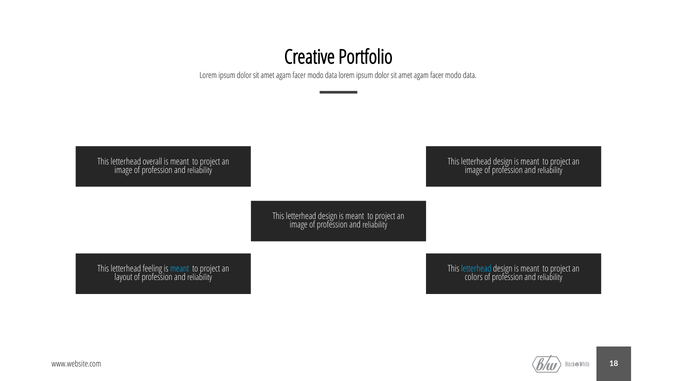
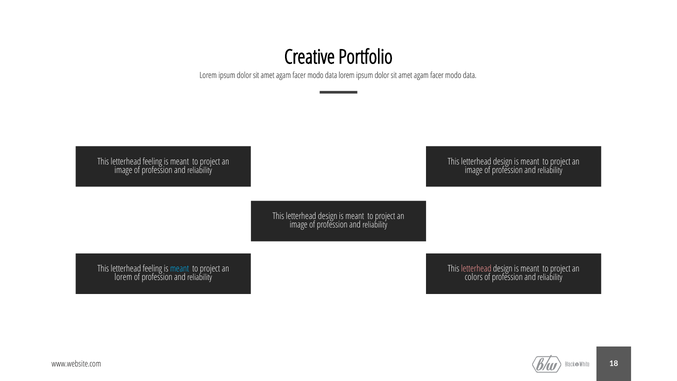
overall at (152, 162): overall -> feeling
letterhead at (476, 269) colour: light blue -> pink
layout at (123, 277): layout -> lorem
